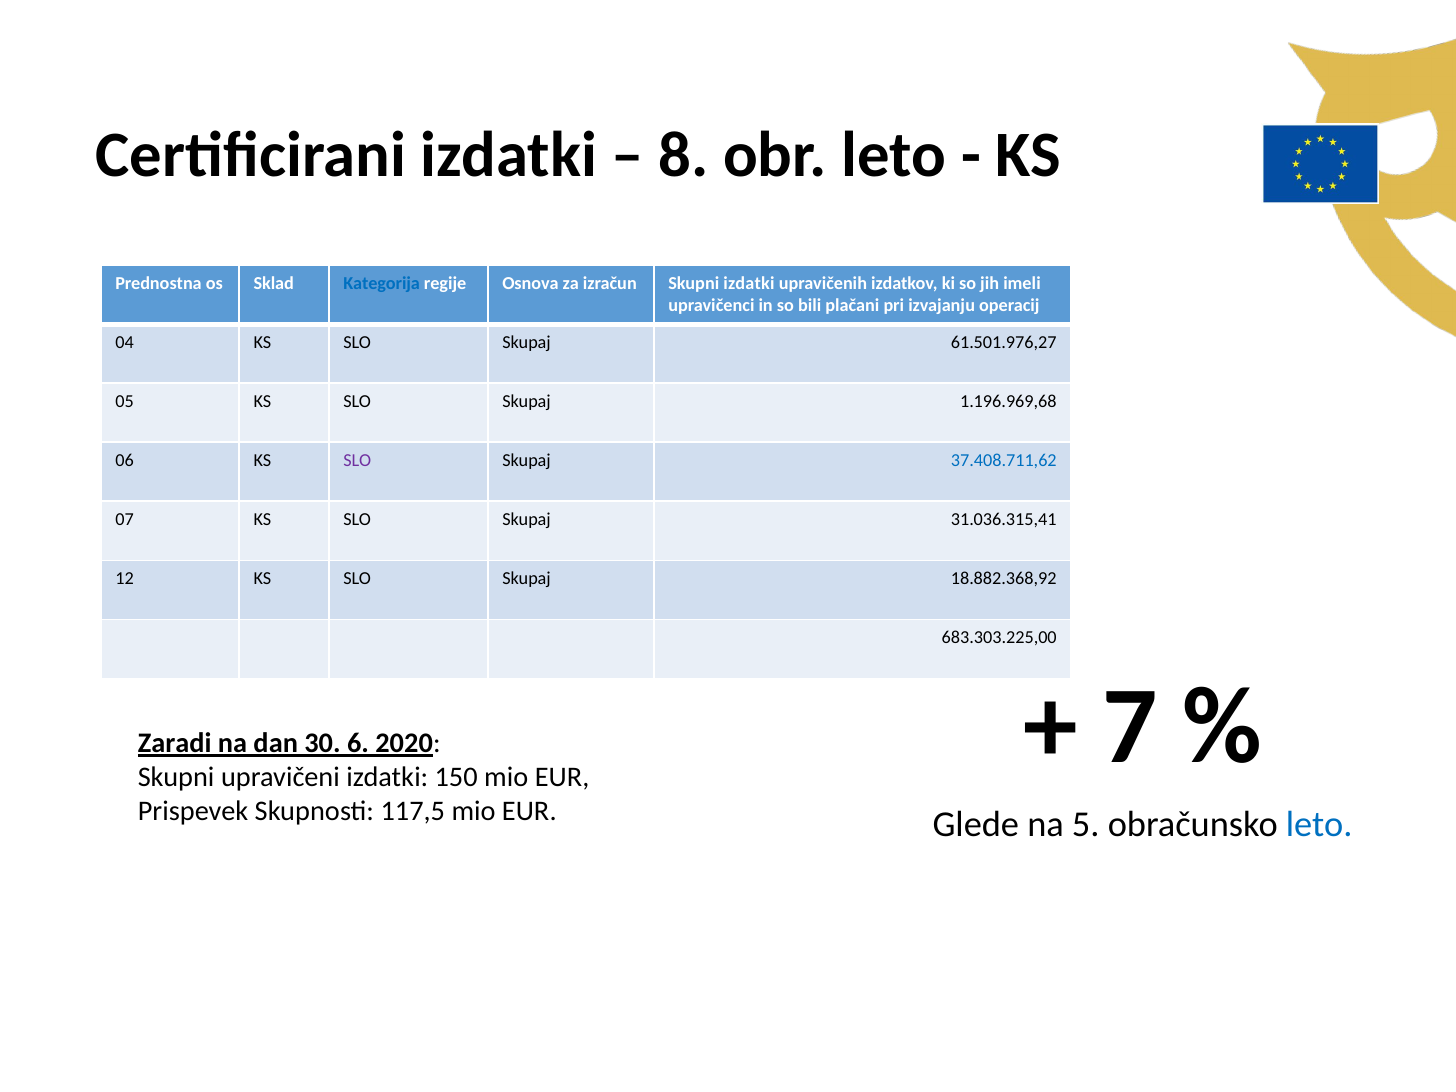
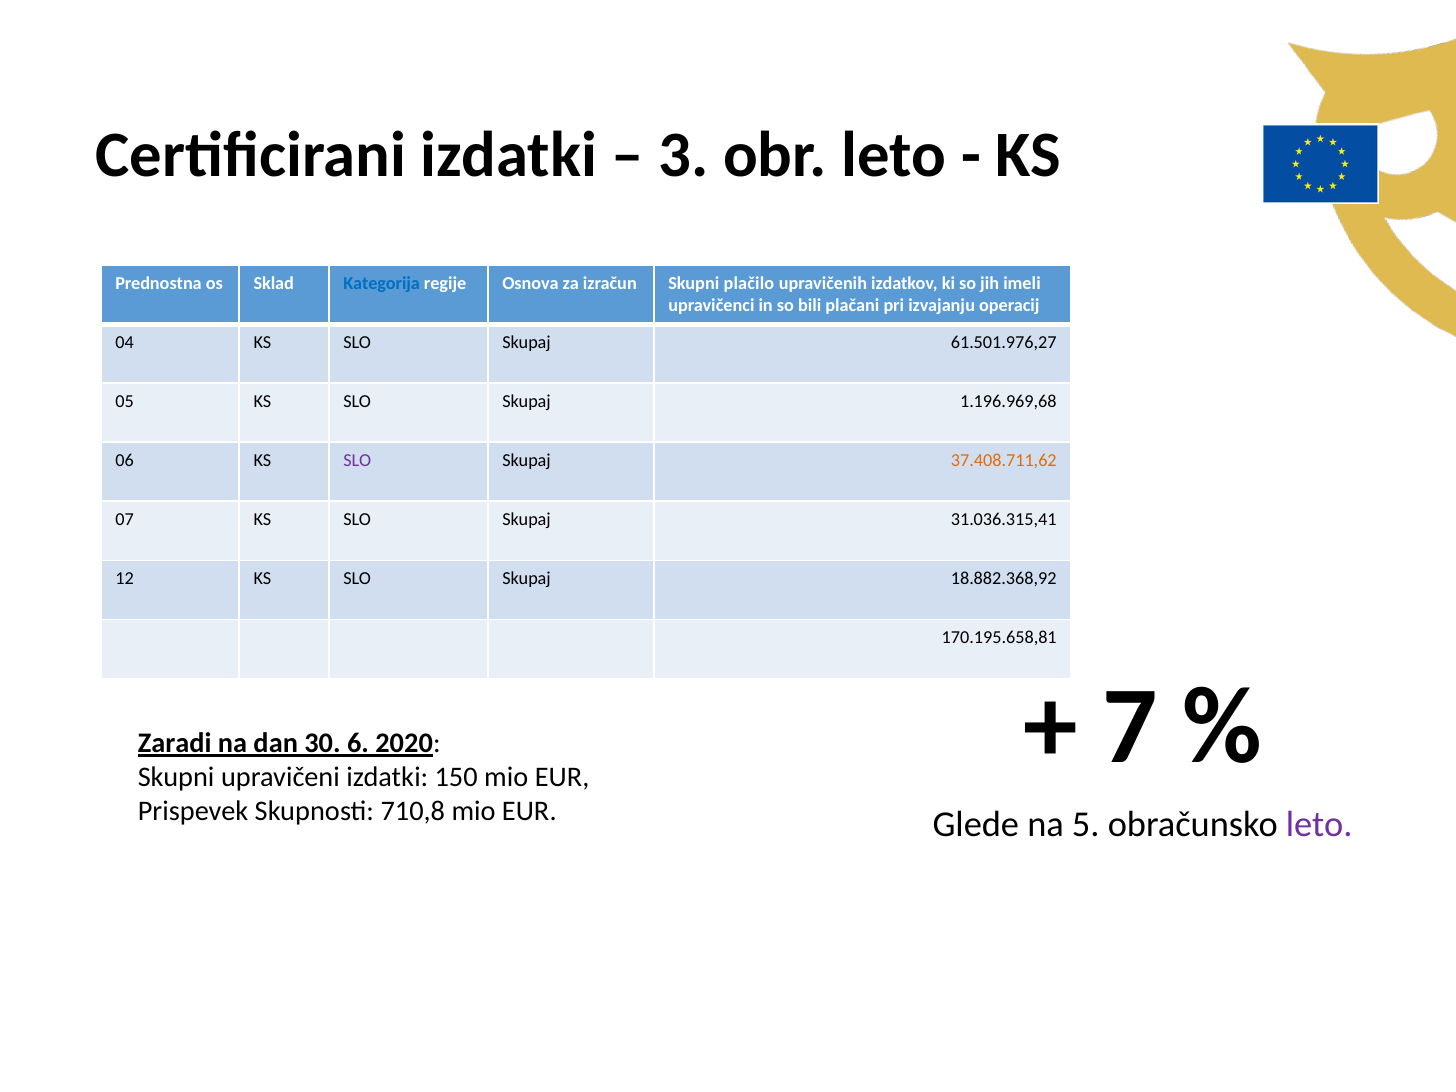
8: 8 -> 3
Skupni izdatki: izdatki -> plačilo
37.408.711,62 colour: blue -> orange
683.303.225,00: 683.303.225,00 -> 170.195.658,81
117,5: 117,5 -> 710,8
leto at (1319, 825) colour: blue -> purple
